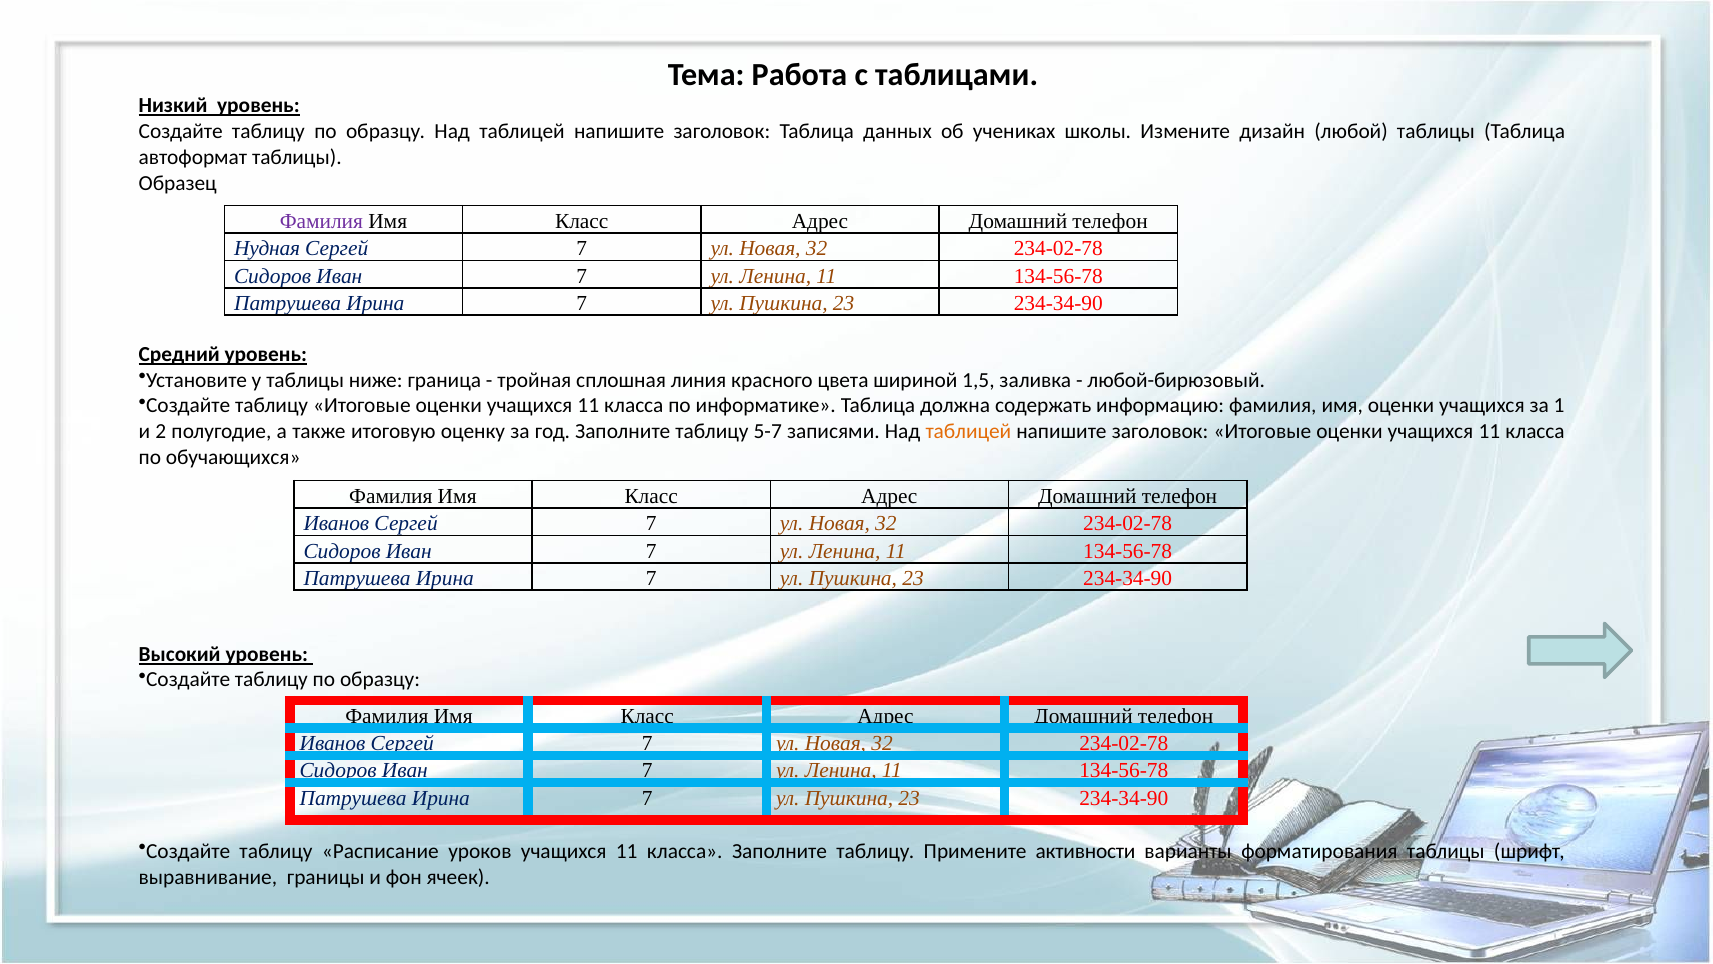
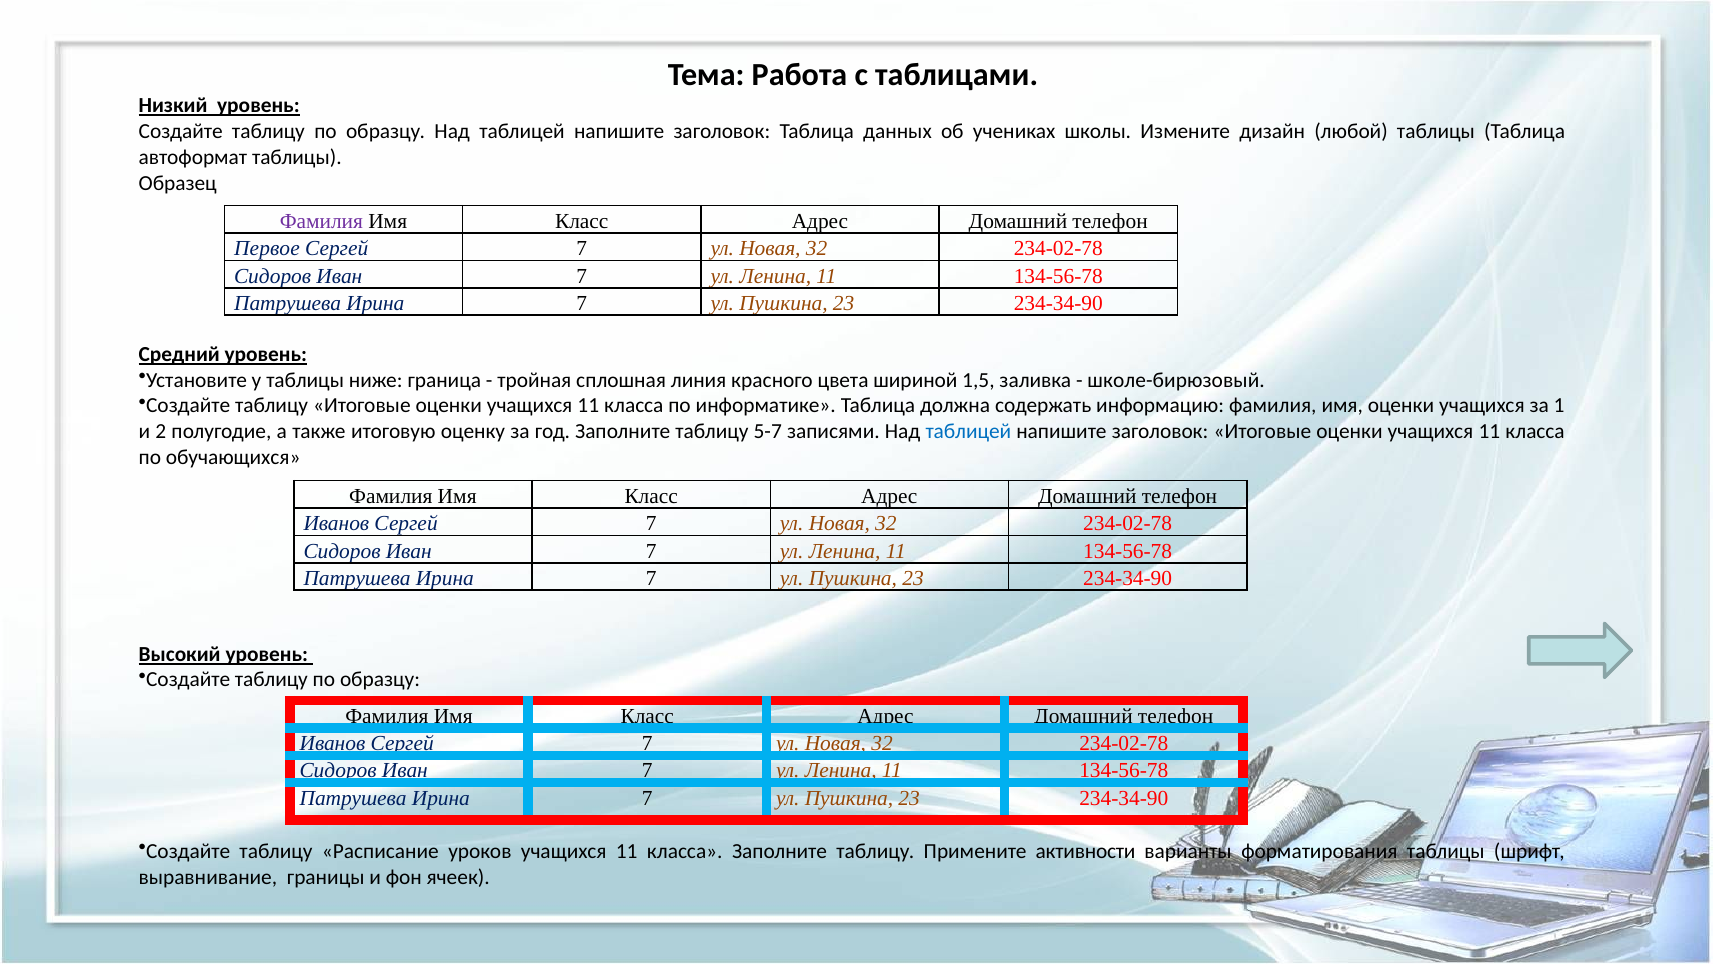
Нудная: Нудная -> Первое
любой-бирюзовый: любой-бирюзовый -> школе-бирюзовый
таблицей at (968, 431) colour: orange -> blue
